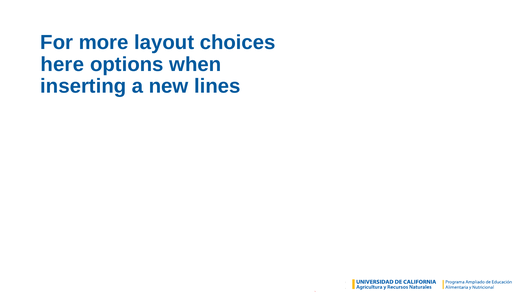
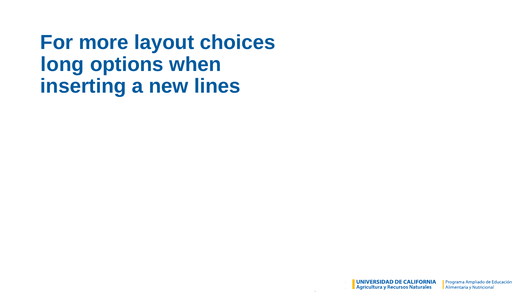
here: here -> long
